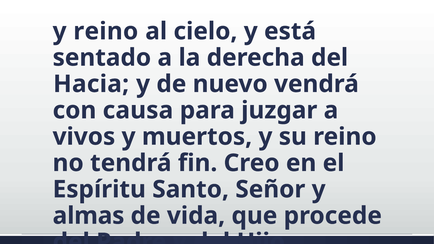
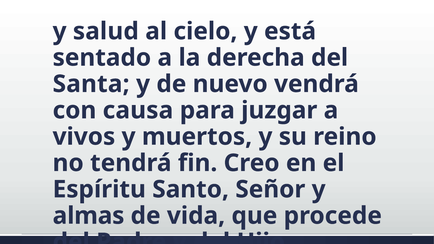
y reino: reino -> salud
Hacia: Hacia -> Santa
